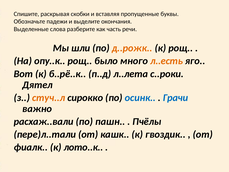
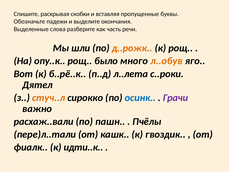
л..есть: л..есть -> л..обув
Грачи colour: blue -> purple
лото..к: лото..к -> идти..к
